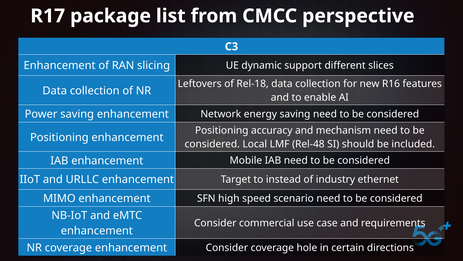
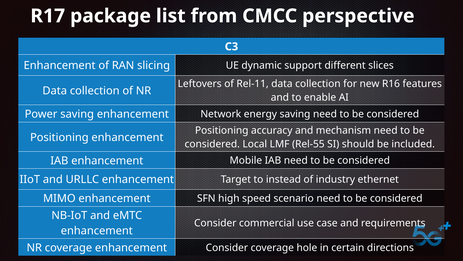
Rel-18: Rel-18 -> Rel-11
Rel-48: Rel-48 -> Rel-55
